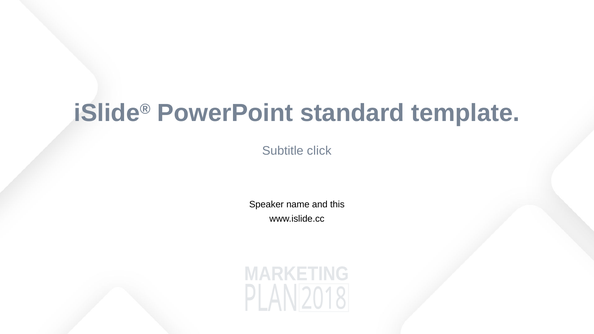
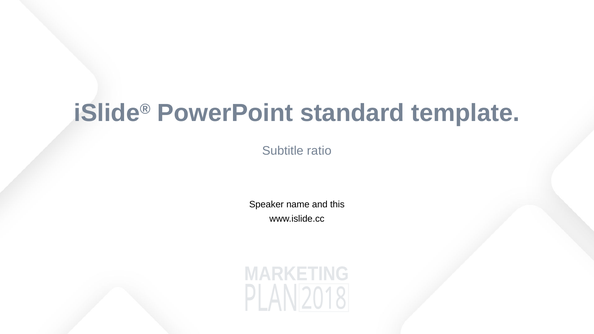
click: click -> ratio
